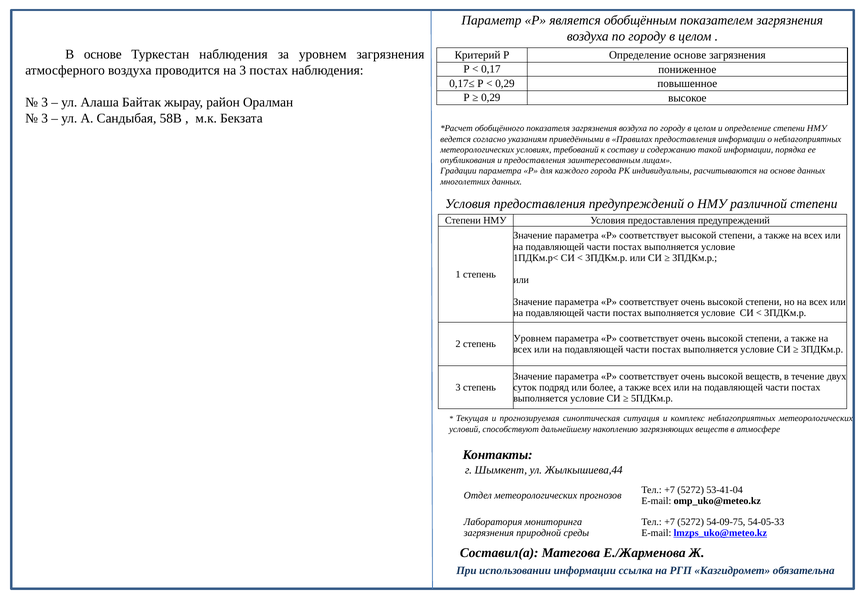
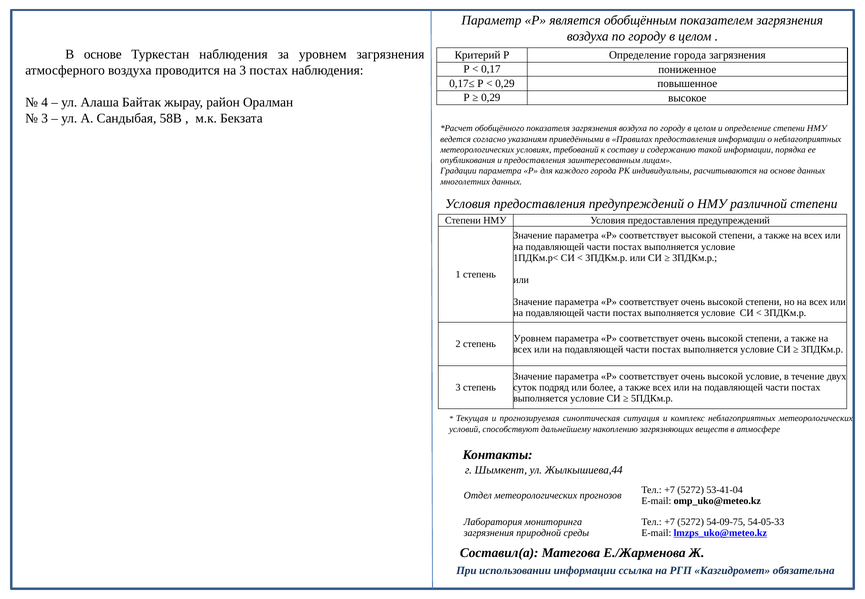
Определение основе: основе -> города
3 at (45, 102): 3 -> 4
высокой веществ: веществ -> условие
